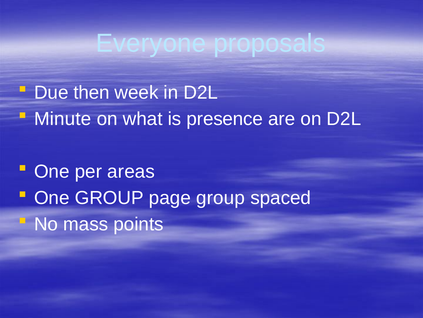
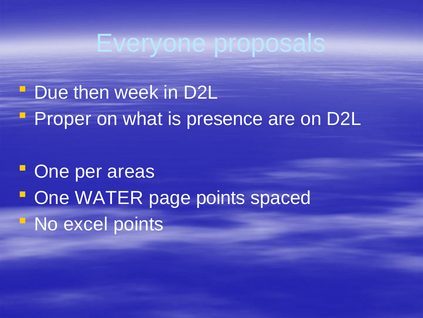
Minute: Minute -> Proper
One GROUP: GROUP -> WATER
page group: group -> points
mass: mass -> excel
